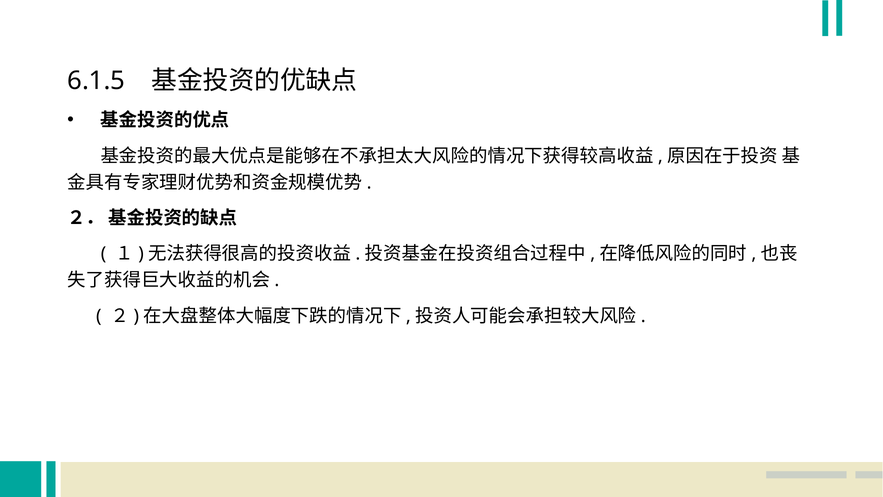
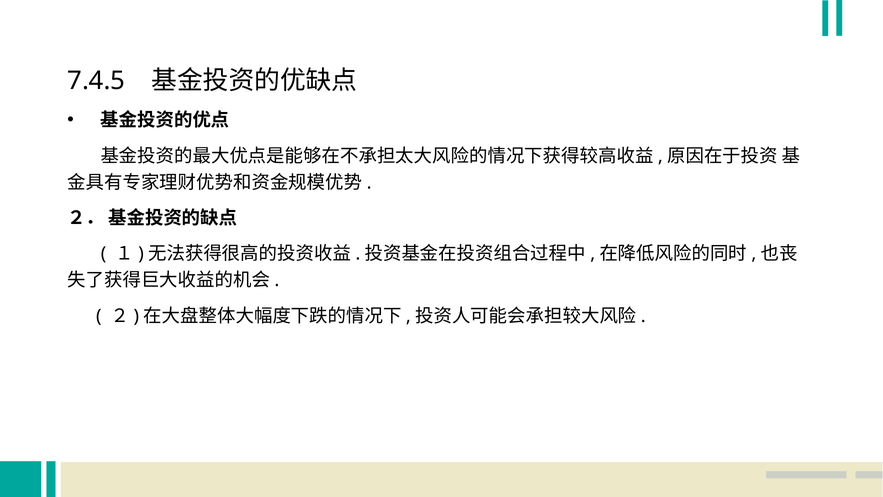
6.1.5: 6.1.5 -> 7.4.5
